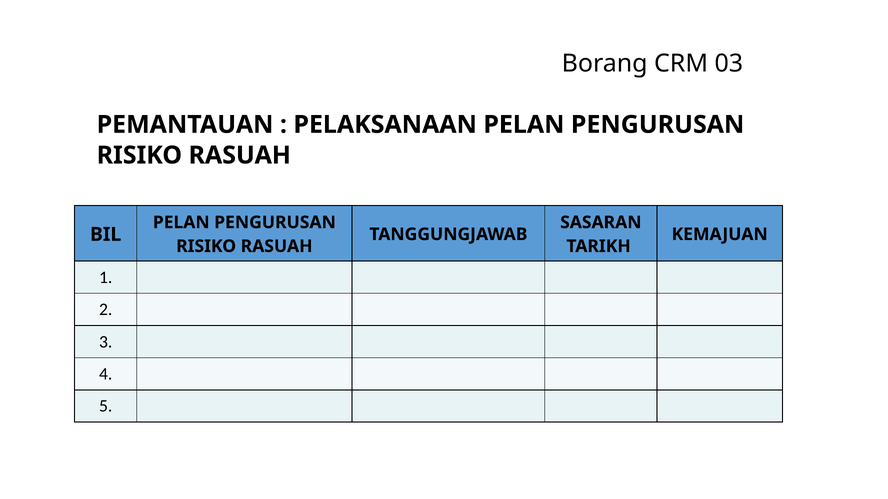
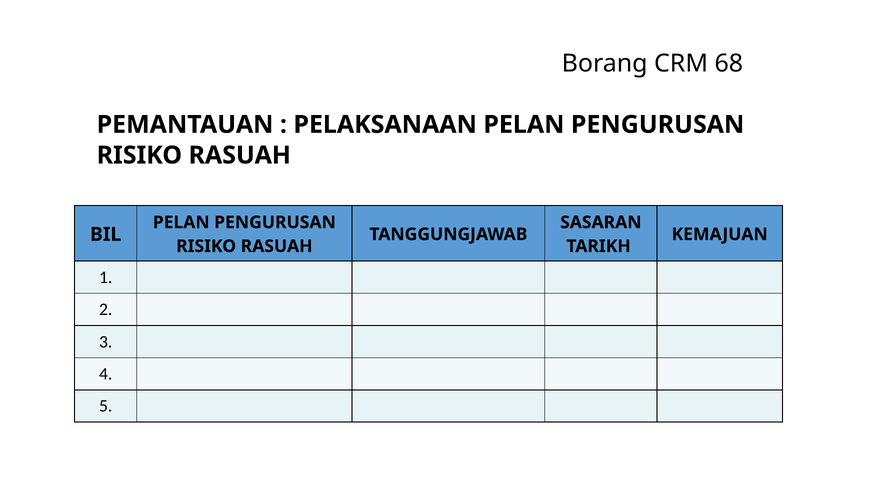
03: 03 -> 68
